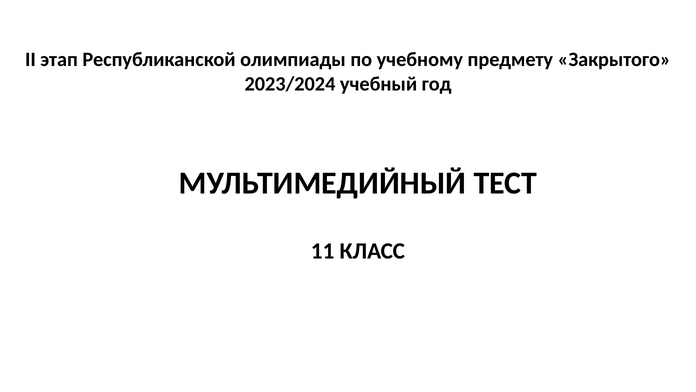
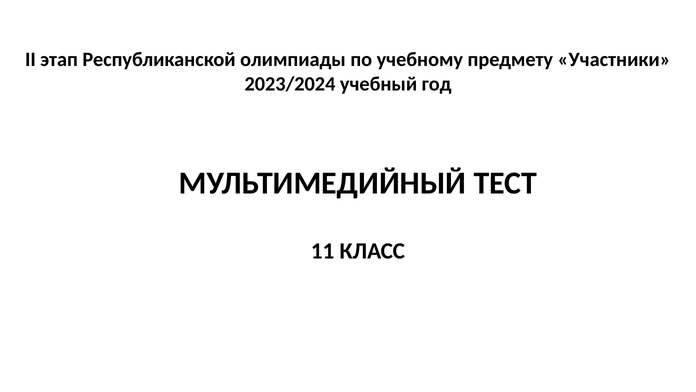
Закрытого: Закрытого -> Участники
